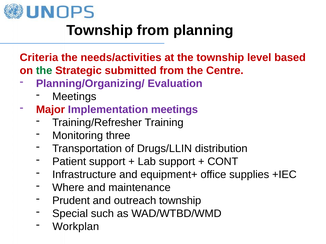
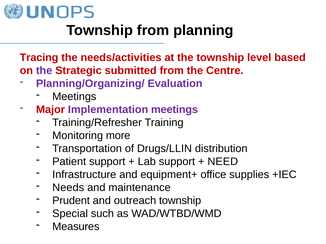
Criteria: Criteria -> Tracing
the at (44, 71) colour: green -> purple
three: three -> more
CONT: CONT -> NEED
Where: Where -> Needs
Workplan: Workplan -> Measures
